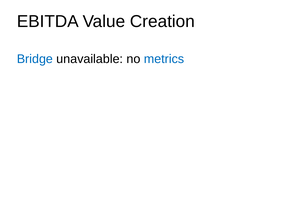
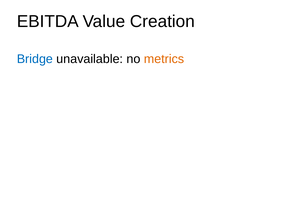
metrics colour: blue -> orange
